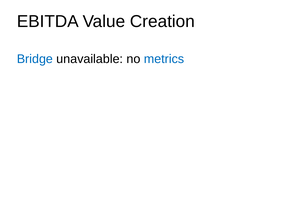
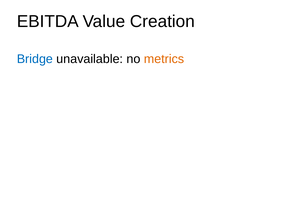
metrics colour: blue -> orange
